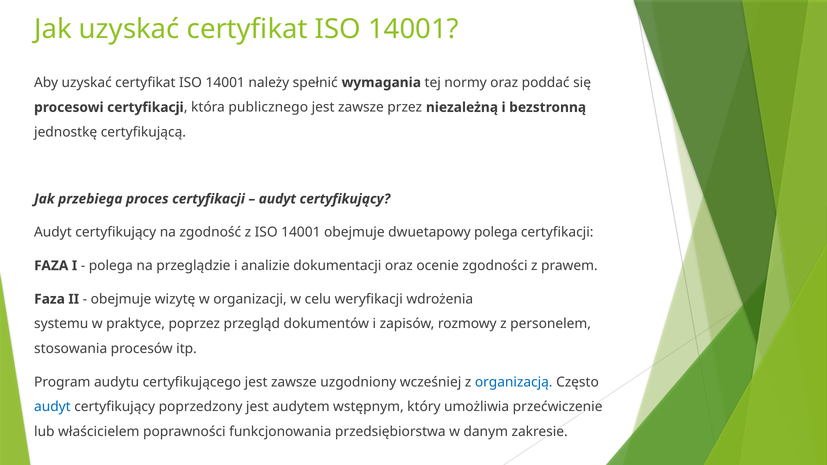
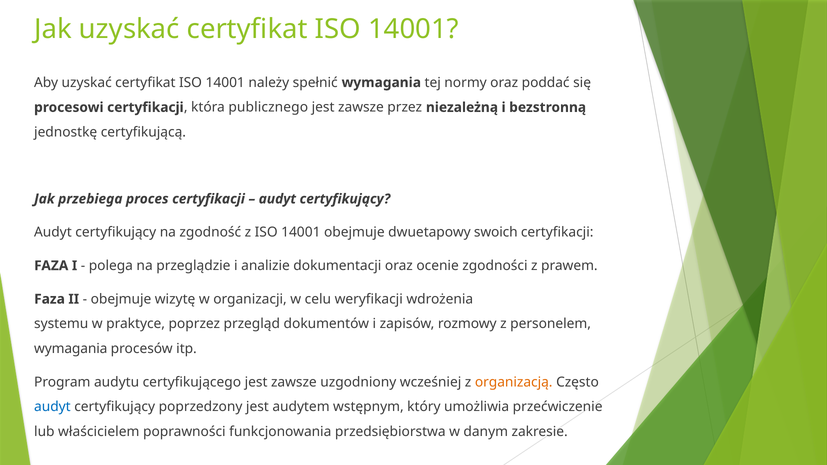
dwuetapowy polega: polega -> swoich
stosowania at (71, 349): stosowania -> wymagania
organizacją colour: blue -> orange
